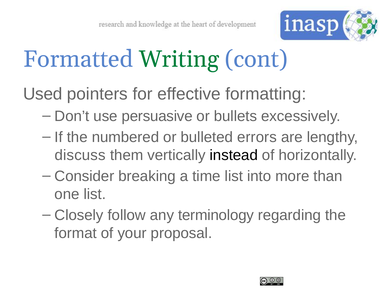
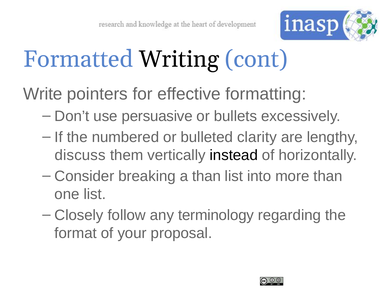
Writing colour: green -> black
Used: Used -> Write
errors: errors -> clarity
a time: time -> than
